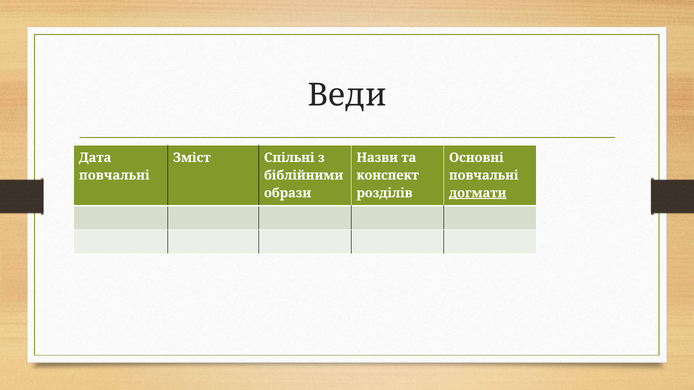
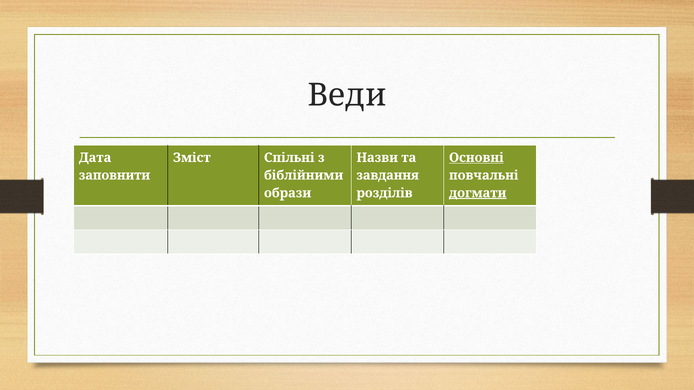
Основні underline: none -> present
повчальні at (114, 175): повчальні -> заповнити
конспект: конспект -> завдання
